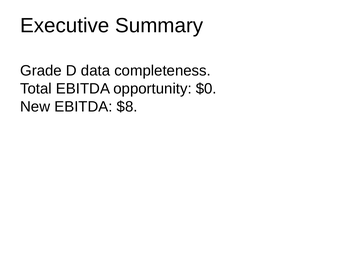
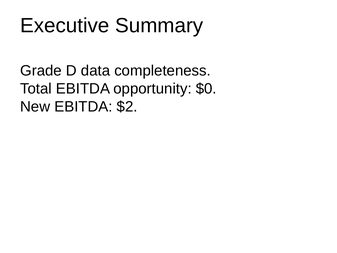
$8: $8 -> $2
